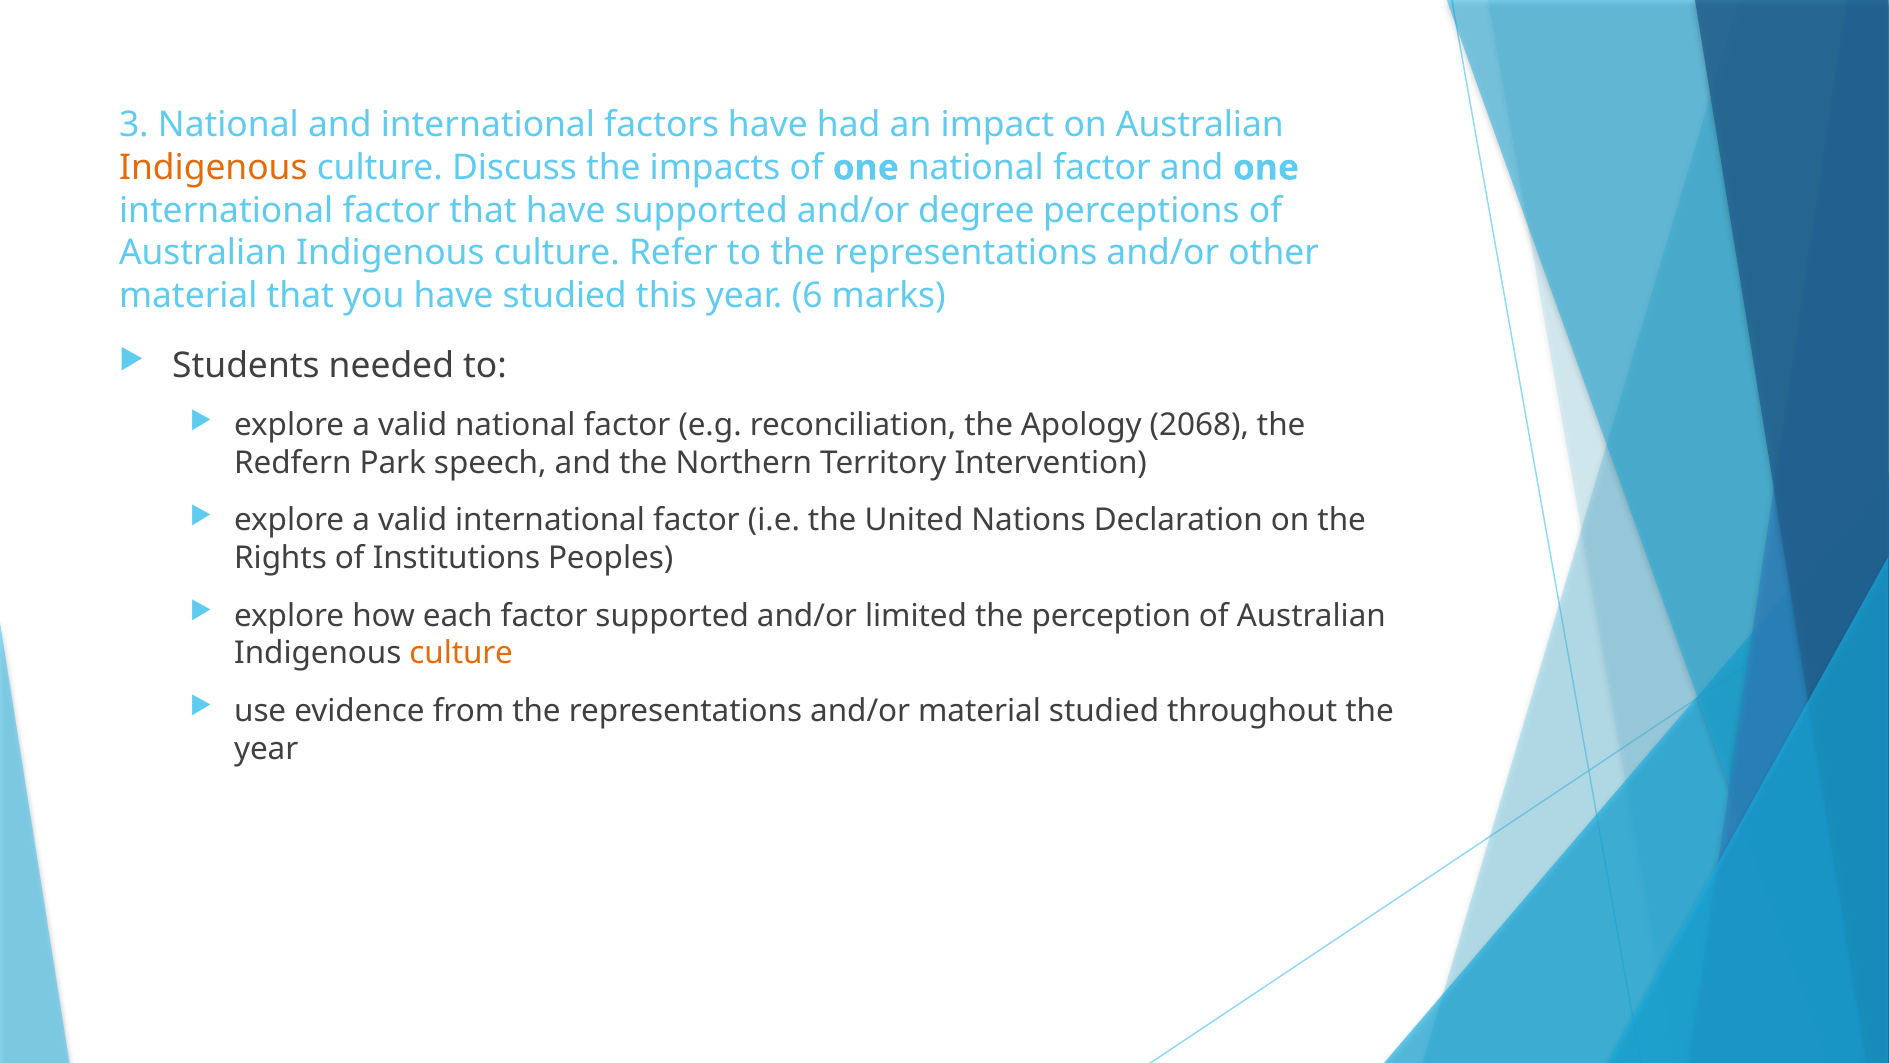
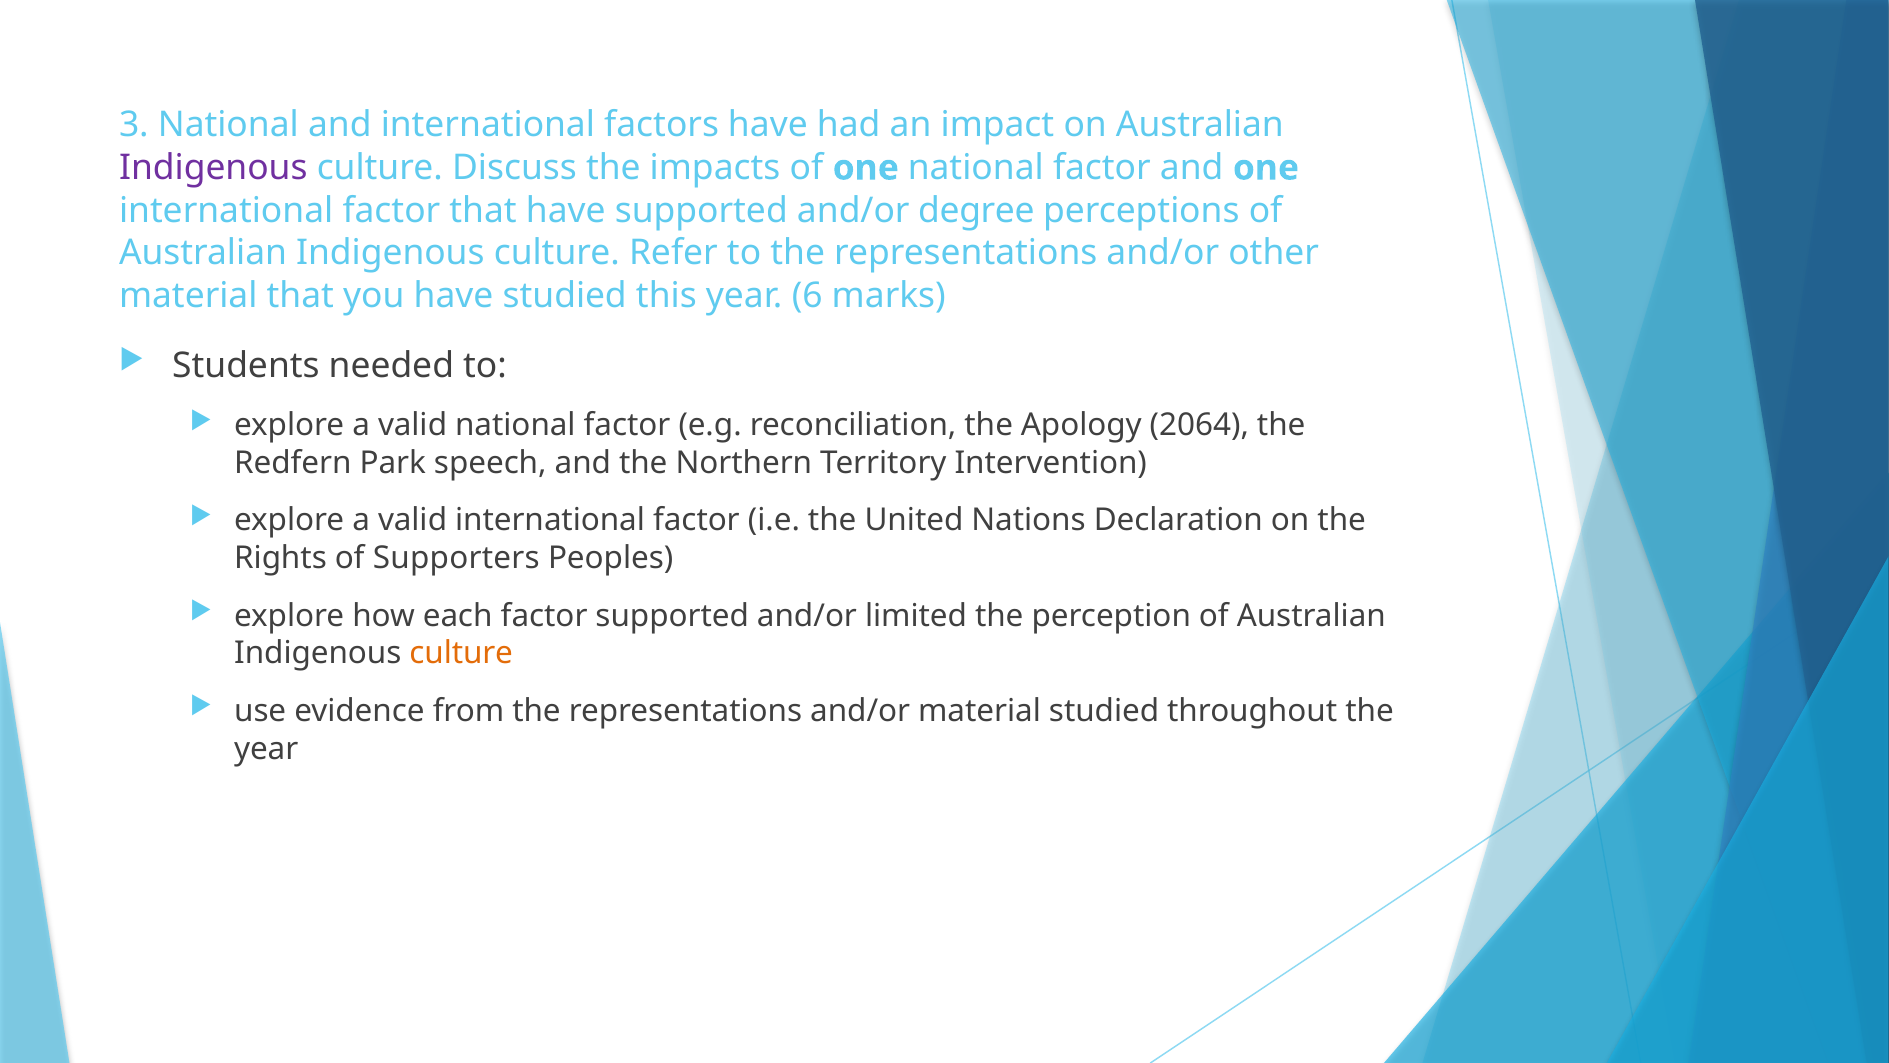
Indigenous at (213, 168) colour: orange -> purple
2068: 2068 -> 2064
Institutions: Institutions -> Supporters
